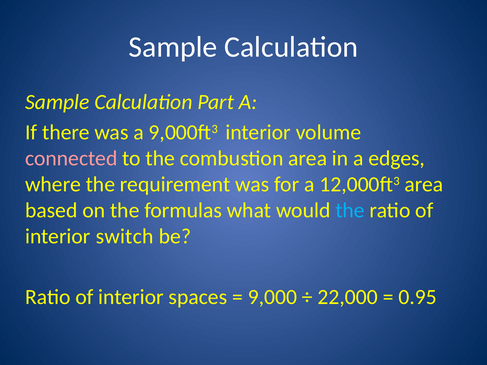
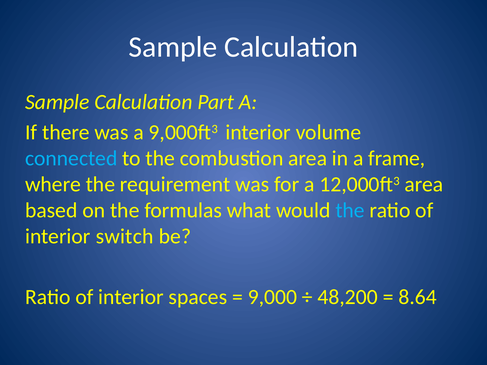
connected colour: pink -> light blue
edges: edges -> frame
22,000: 22,000 -> 48,200
0.95: 0.95 -> 8.64
